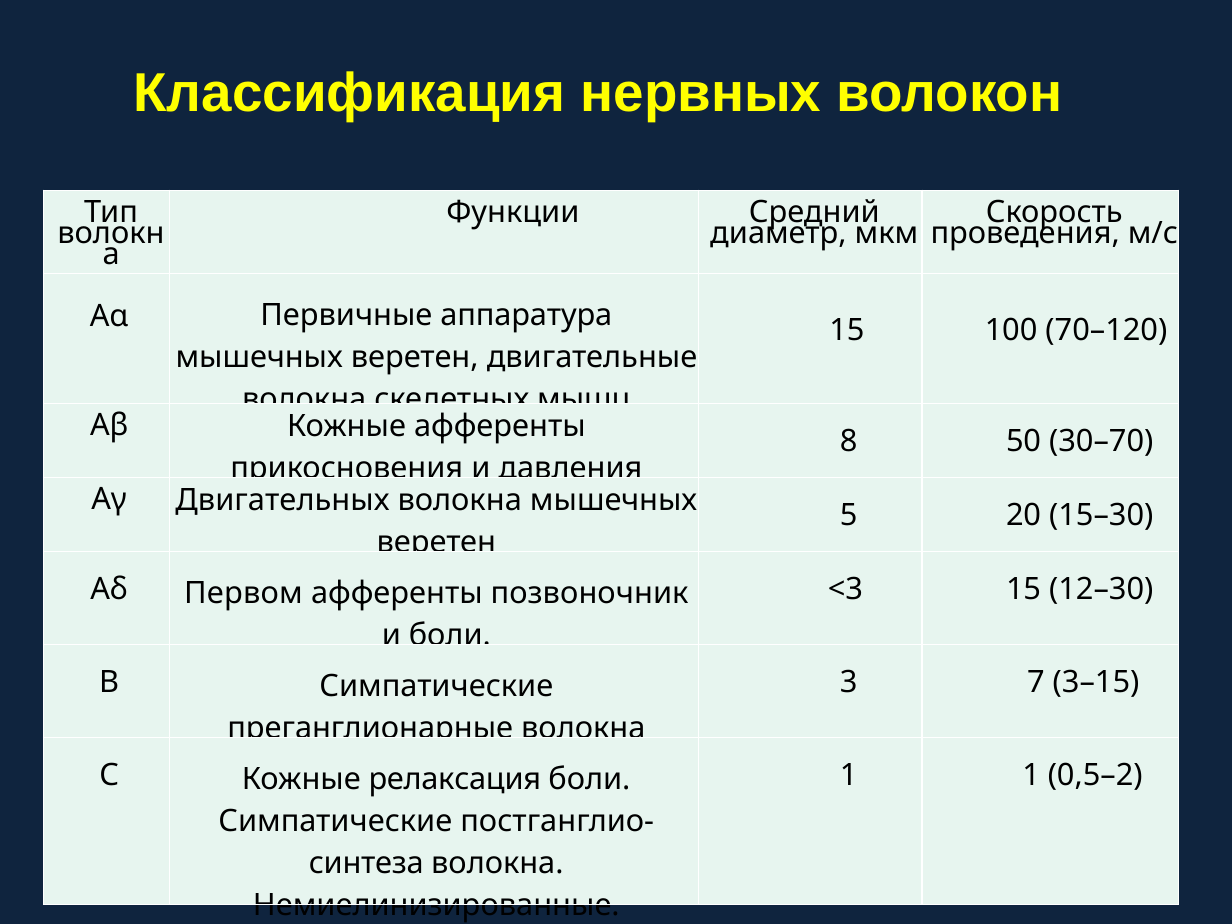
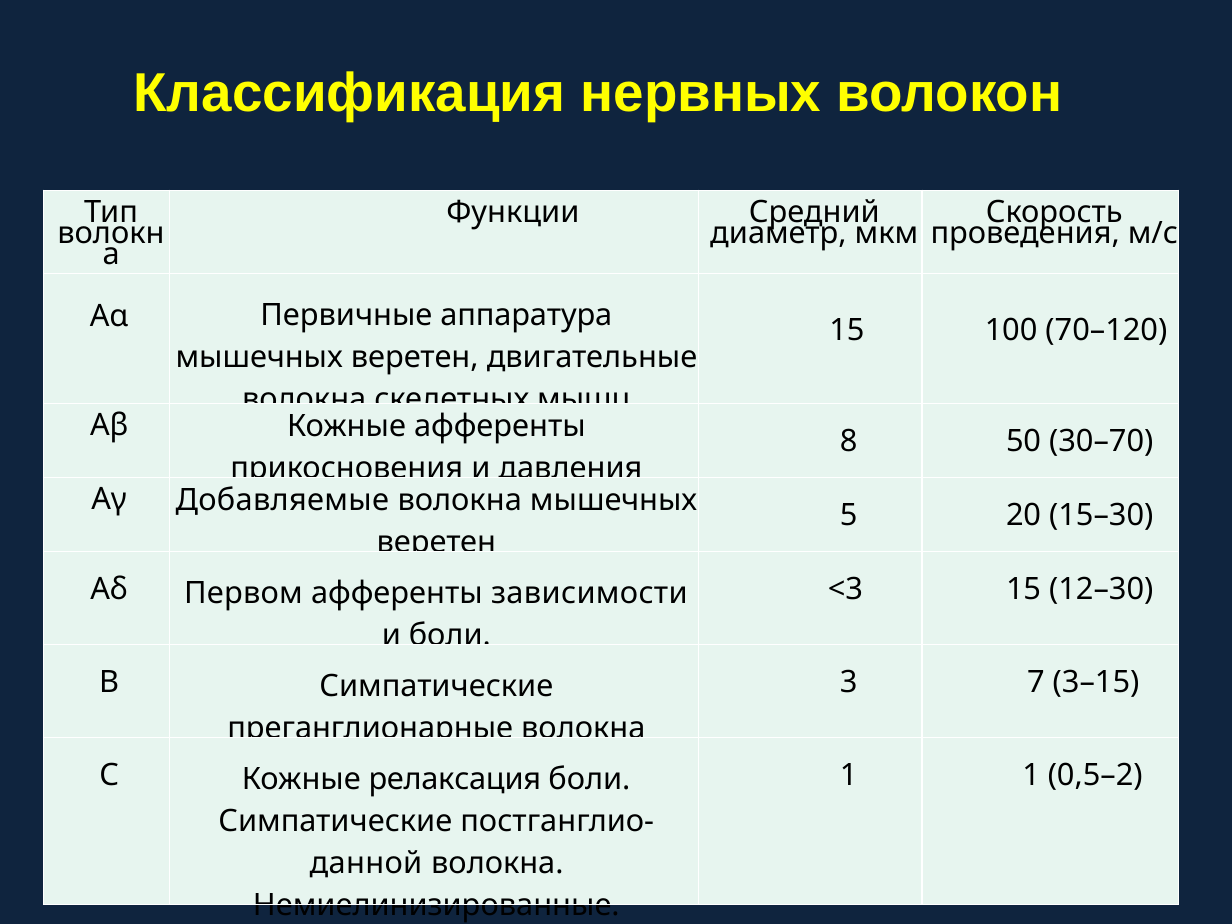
Двигательных: Двигательных -> Добавляемые
позвоночник: позвоночник -> зависимости
синтеза: синтеза -> данной
